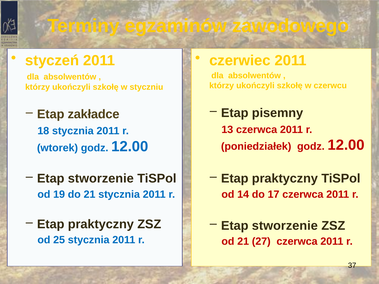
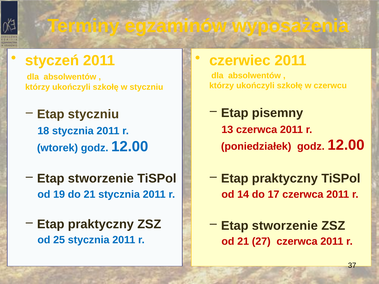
zawodowego: zawodowego -> wyposażenia
Etap zakładce: zakładce -> styczniu
